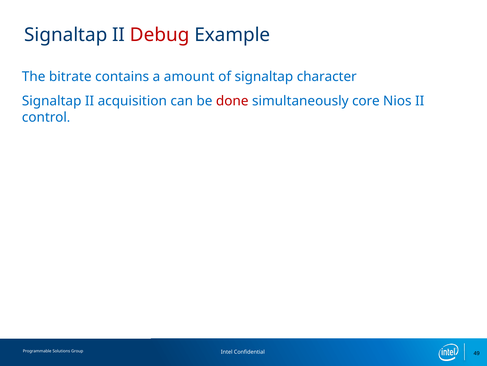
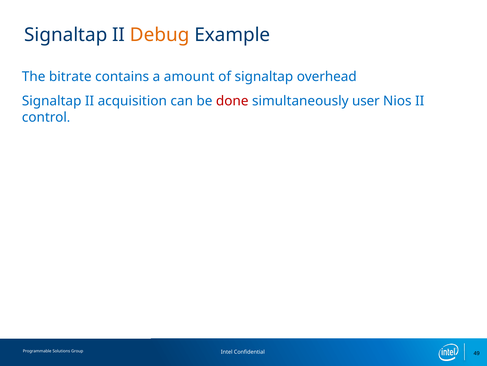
Debug colour: red -> orange
character: character -> overhead
core: core -> user
